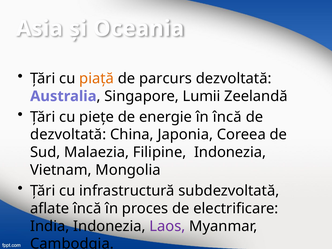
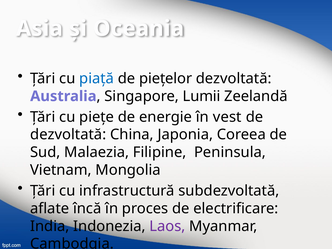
piaţă colour: orange -> blue
parcurs: parcurs -> pieţelor
în încă: încă -> vest
Filipine Indonezia: Indonezia -> Peninsula
